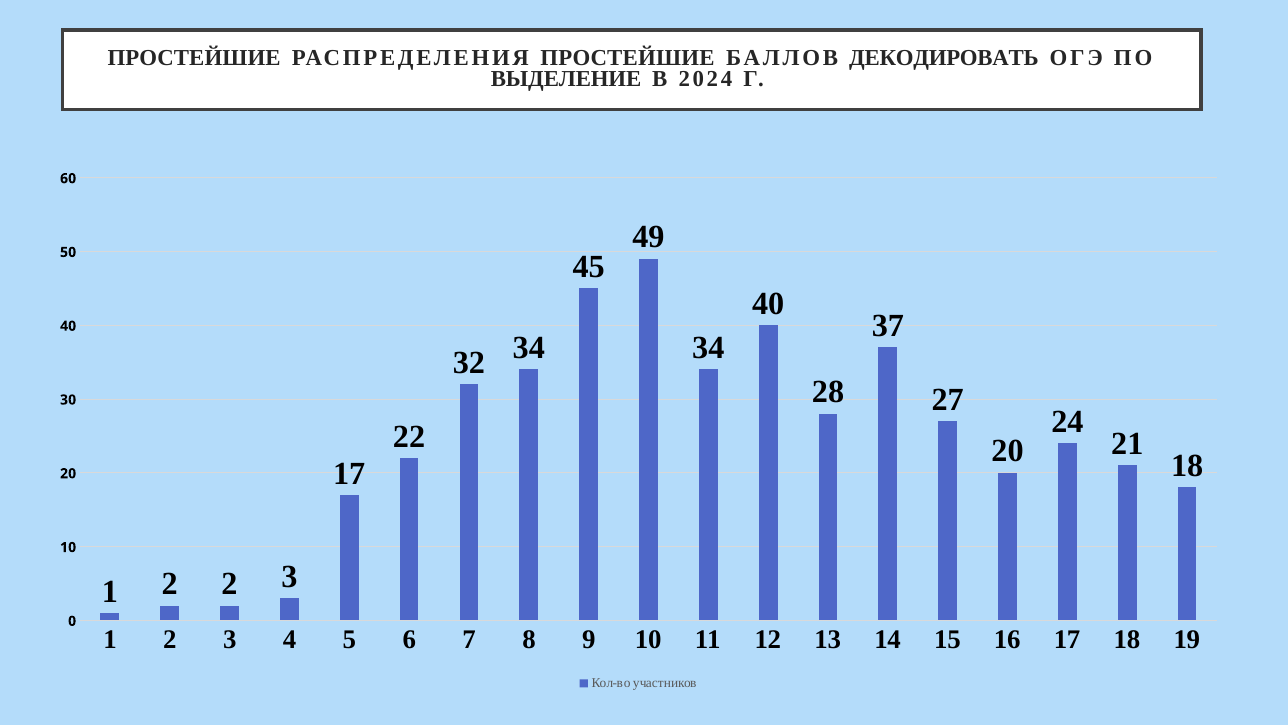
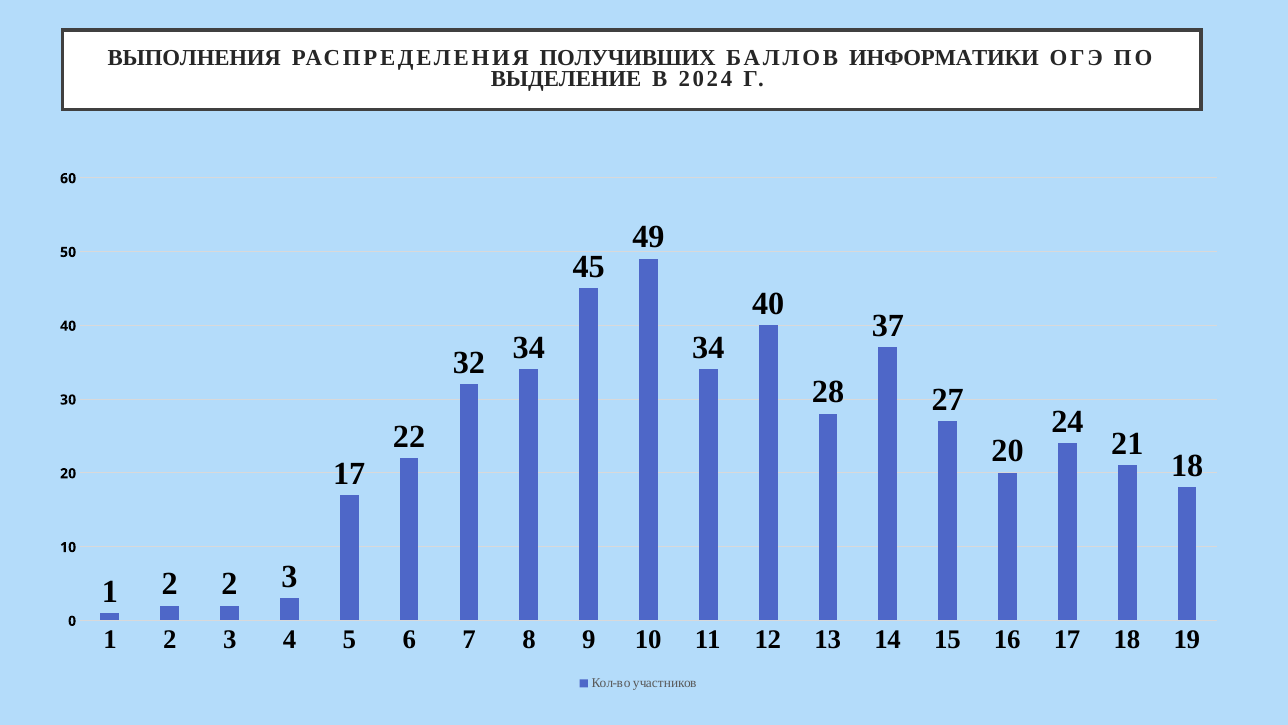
ПРОСТЕЙШИЕ at (194, 58): ПРОСТЕЙШИЕ -> ВЫПОЛНЕНИЯ
РАСПРЕДЕЛЕНИЯ ПРОСТЕЙШИЕ: ПРОСТЕЙШИЕ -> ПОЛУЧИВШИХ
ДЕКОДИРОВАТЬ: ДЕКОДИРОВАТЬ -> ИНФОРМАТИКИ
